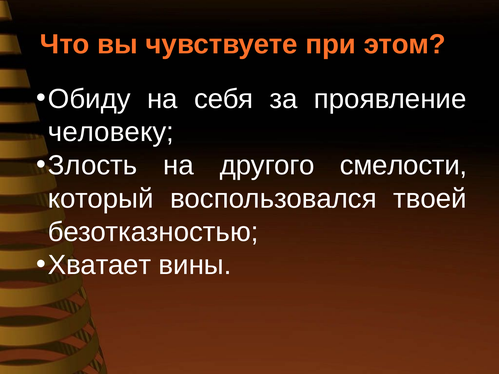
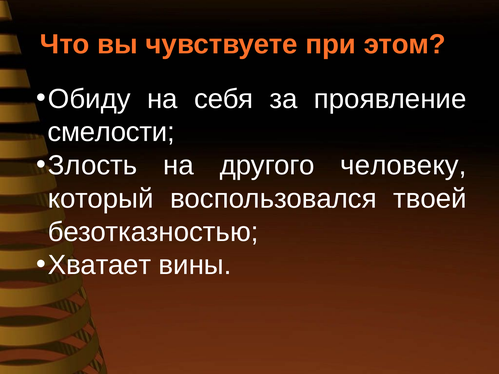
человеку: человеку -> смелости
смелости: смелости -> человеку
